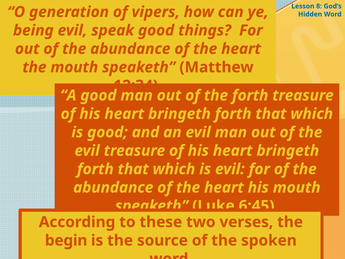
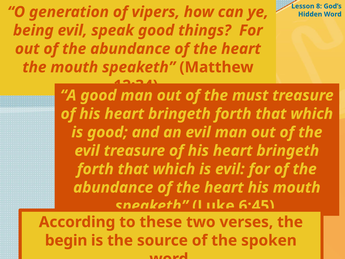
the forth: forth -> must
